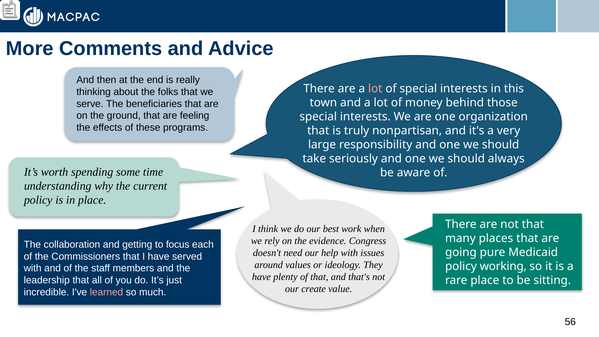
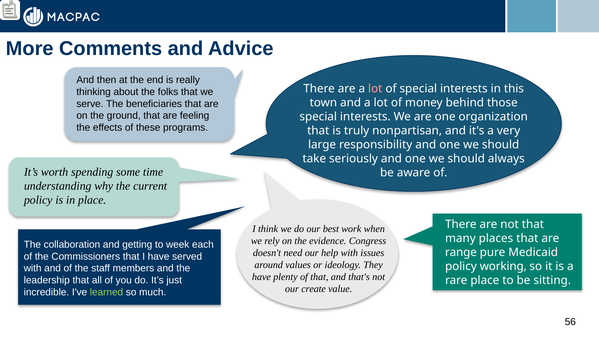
focus: focus -> week
going: going -> range
learned colour: pink -> light green
